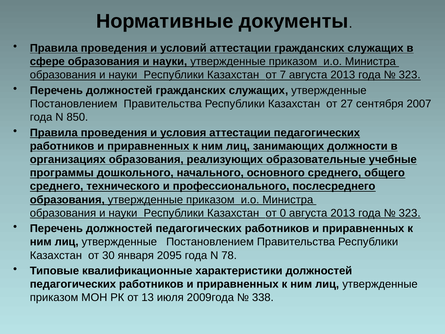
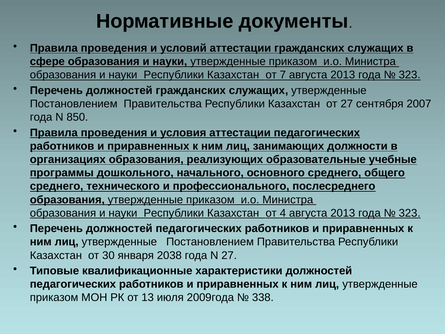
0: 0 -> 4
2095: 2095 -> 2038
N 78: 78 -> 27
